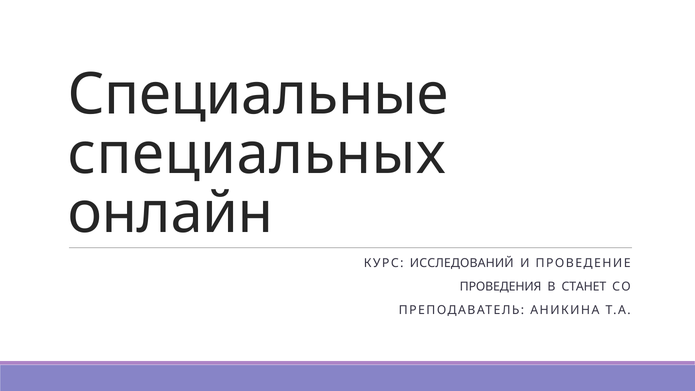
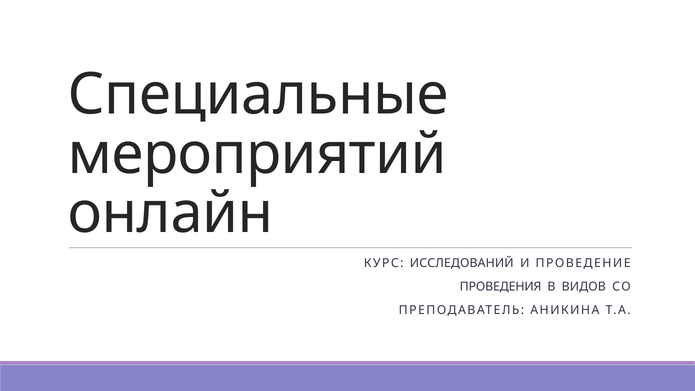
специальных: специальных -> мероприятий
СТАНЕТ: СТАНЕТ -> ВИДОВ
